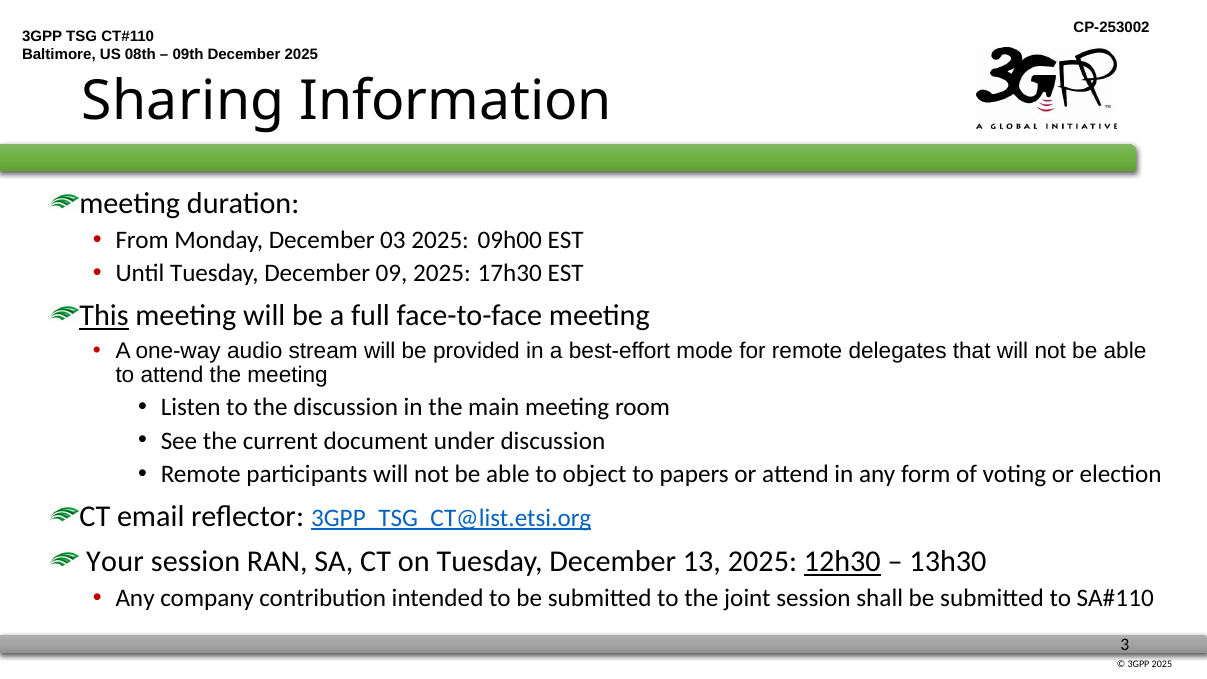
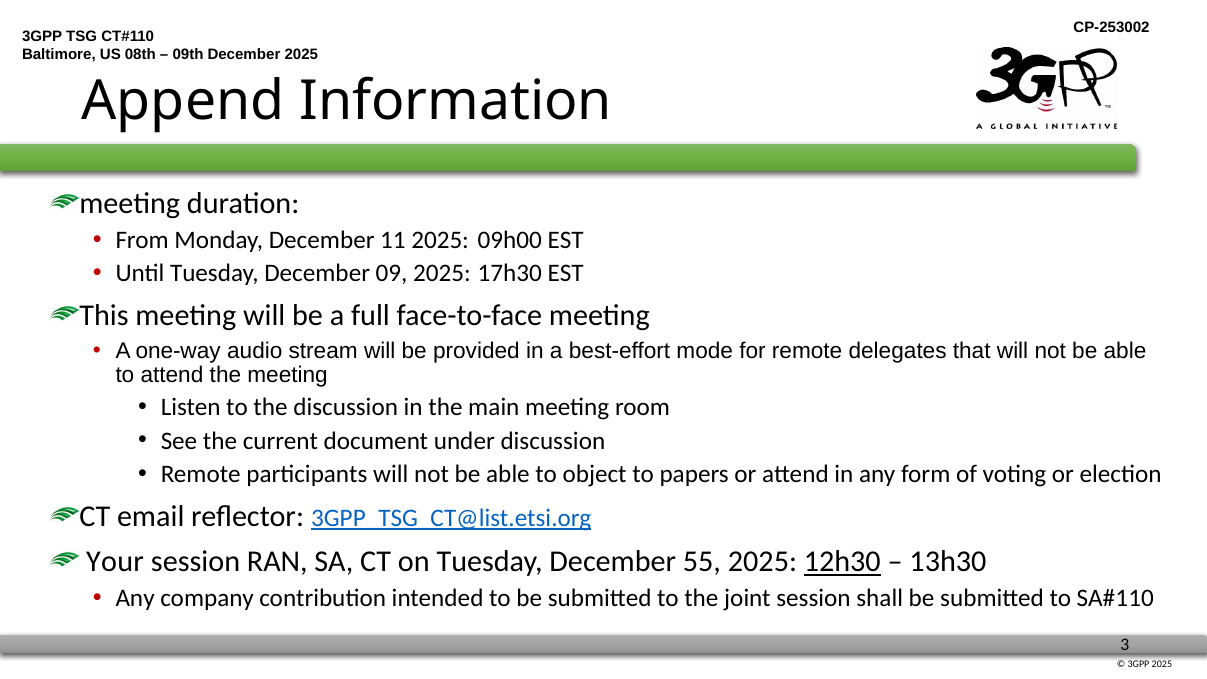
Sharing: Sharing -> Append
03: 03 -> 11
This underline: present -> none
13: 13 -> 55
